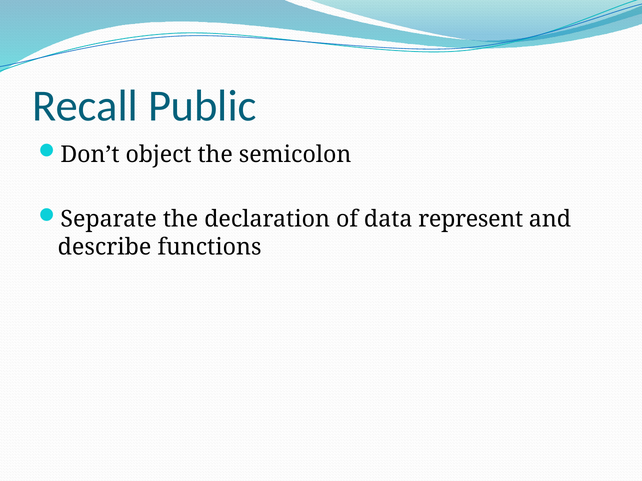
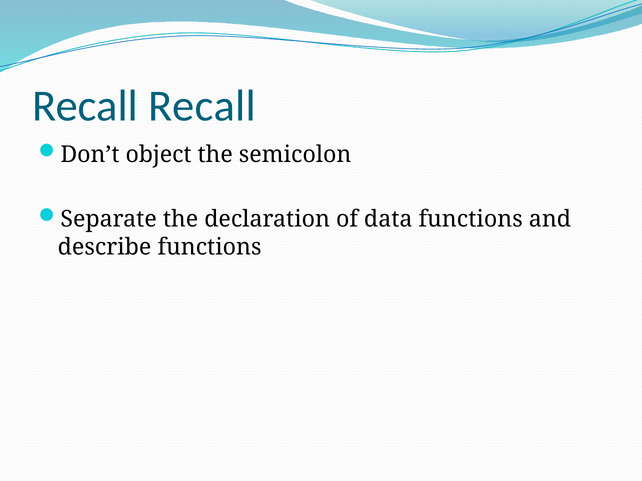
Recall Public: Public -> Recall
data represent: represent -> functions
